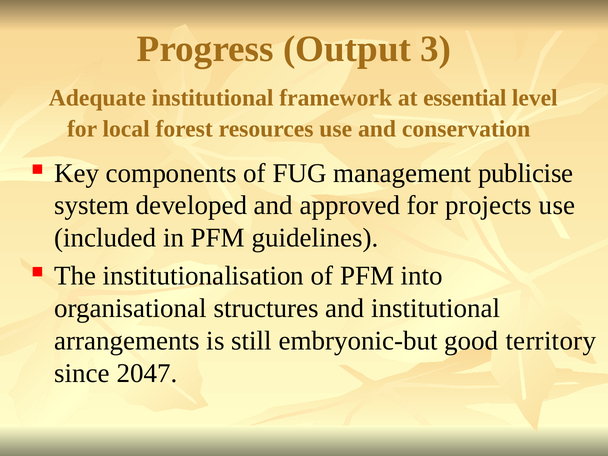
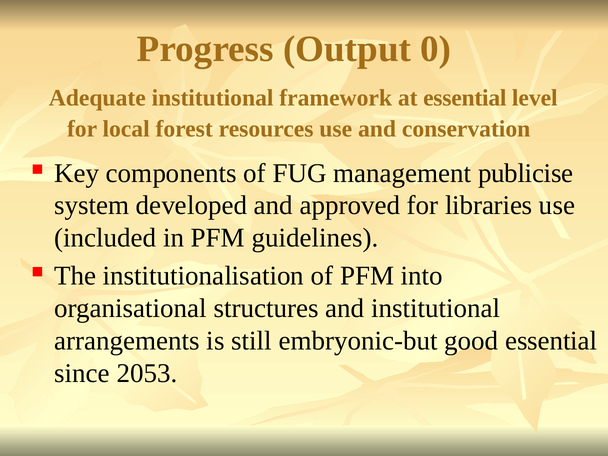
3: 3 -> 0
projects: projects -> libraries
good territory: territory -> essential
2047: 2047 -> 2053
